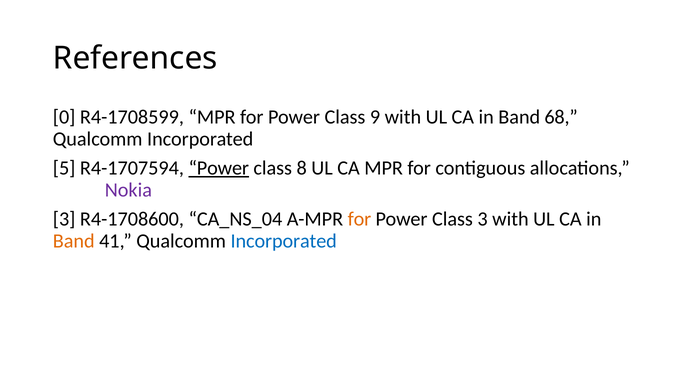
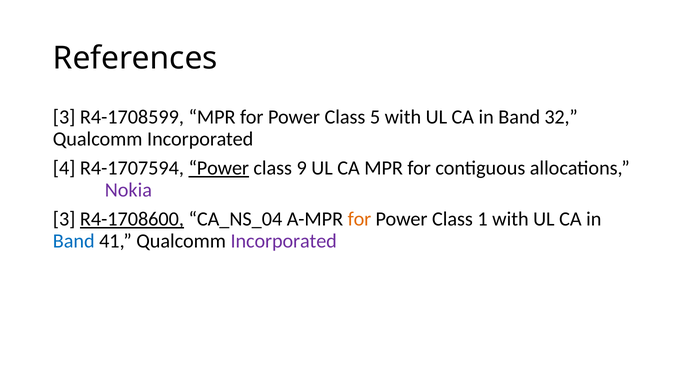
0 at (64, 117): 0 -> 3
9: 9 -> 5
68: 68 -> 32
5: 5 -> 4
8: 8 -> 9
R4-1708600 underline: none -> present
Class 3: 3 -> 1
Band at (74, 241) colour: orange -> blue
Incorporated at (284, 241) colour: blue -> purple
